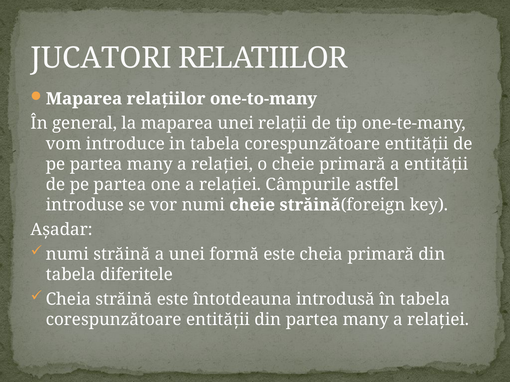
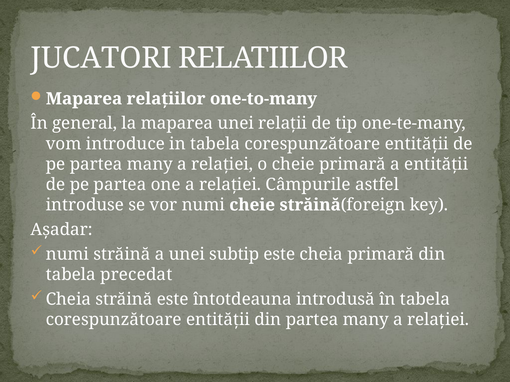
formă: formă -> subtip
diferitele: diferitele -> precedat
